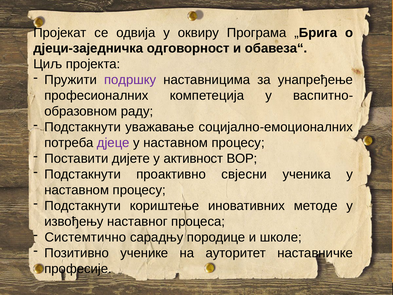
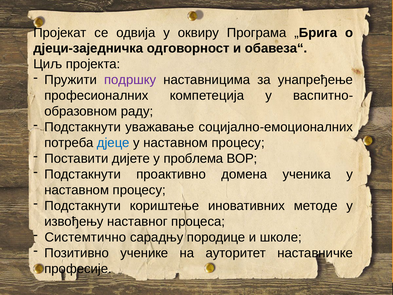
дјеце colour: purple -> blue
активност: активност -> проблема
свјесни: свјесни -> домена
